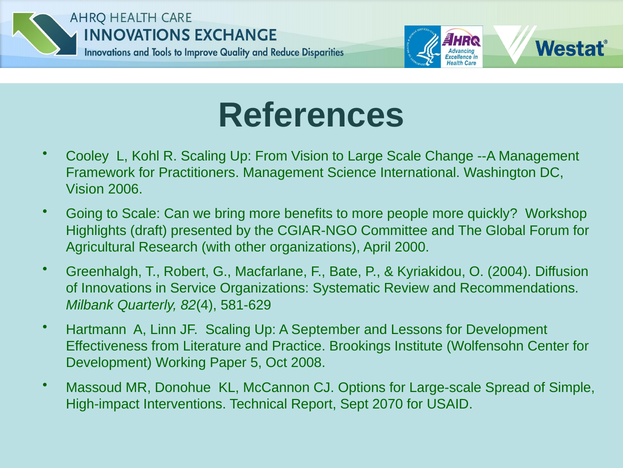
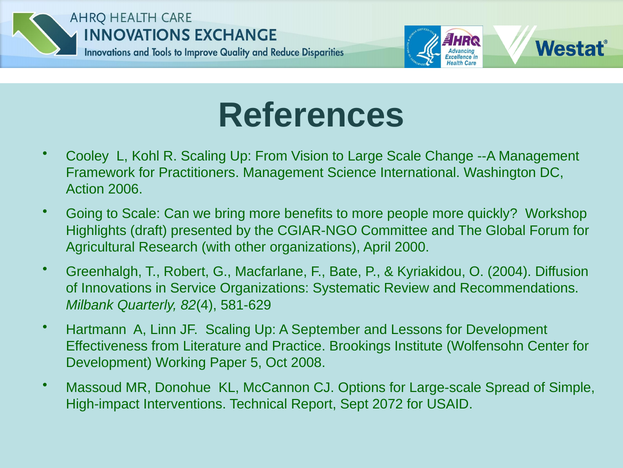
Vision at (85, 189): Vision -> Action
2070: 2070 -> 2072
